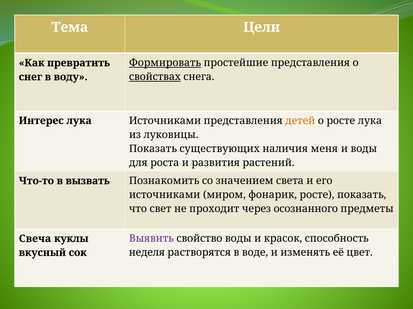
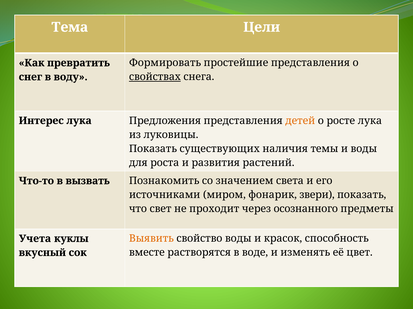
Формировать underline: present -> none
лука Источниками: Источниками -> Предложения
меня: меня -> темы
фонарик росте: росте -> звери
Свеча: Свеча -> Учета
Выявить colour: purple -> orange
неделя: неделя -> вместе
